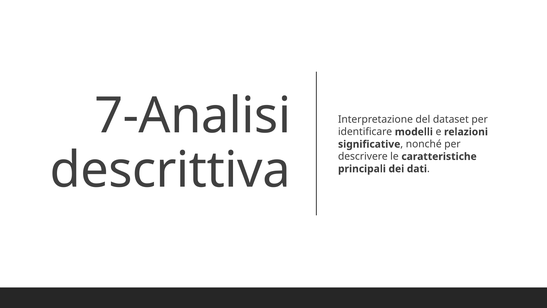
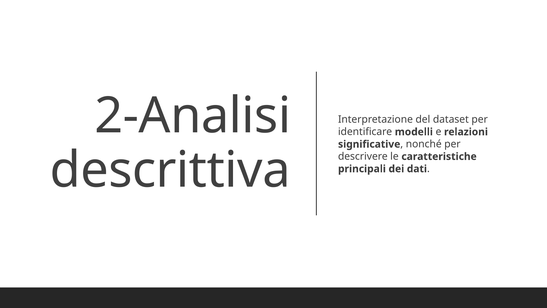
7-Analisi: 7-Analisi -> 2-Analisi
